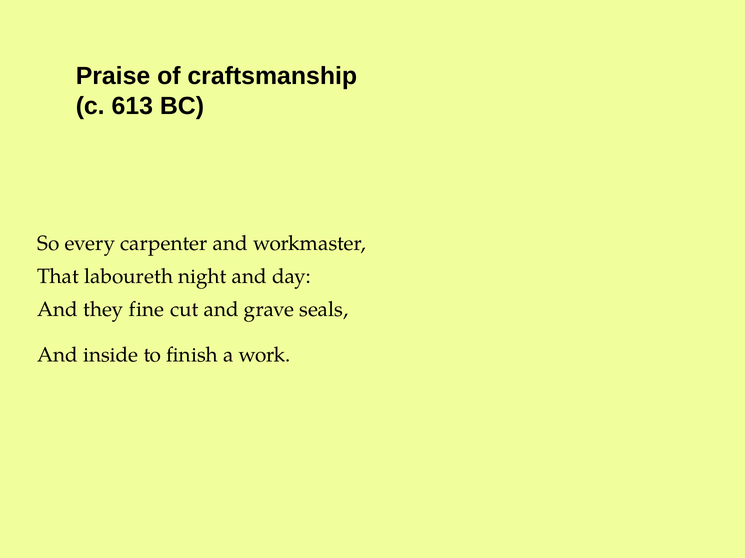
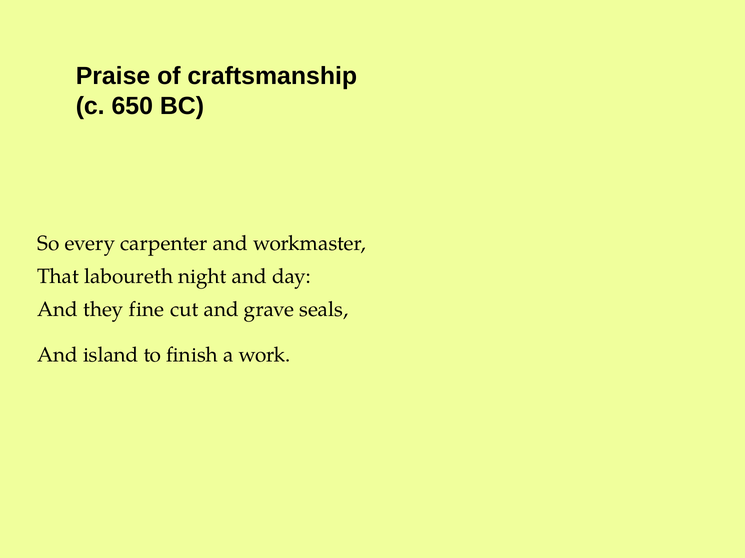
613: 613 -> 650
inside: inside -> island
